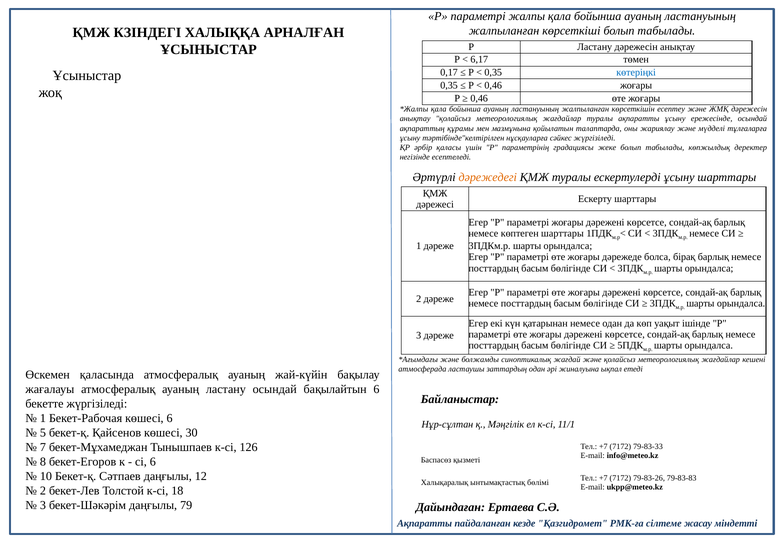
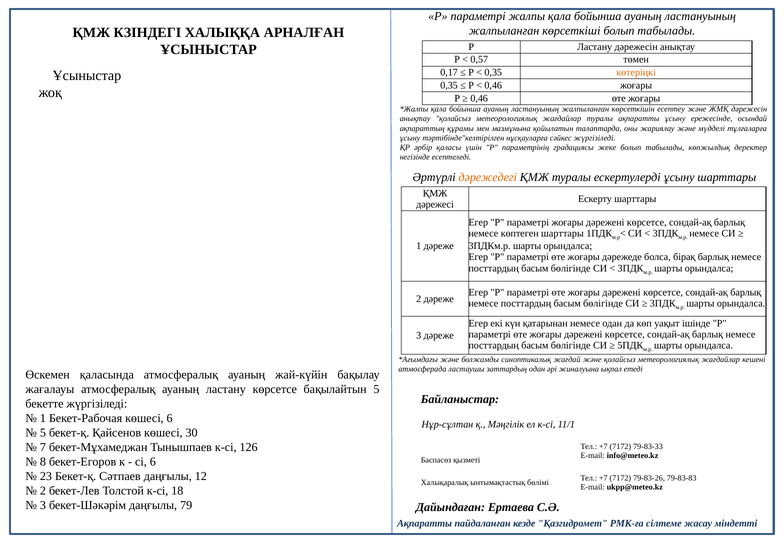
6,17: 6,17 -> 0,57
көтеріңкі colour: blue -> orange
ластану осындай: осындай -> көрсетсе
бақылайтын 6: 6 -> 5
10: 10 -> 23
